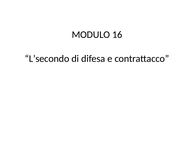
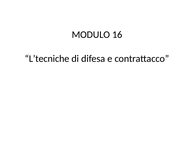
L’secondo: L’secondo -> L’tecniche
